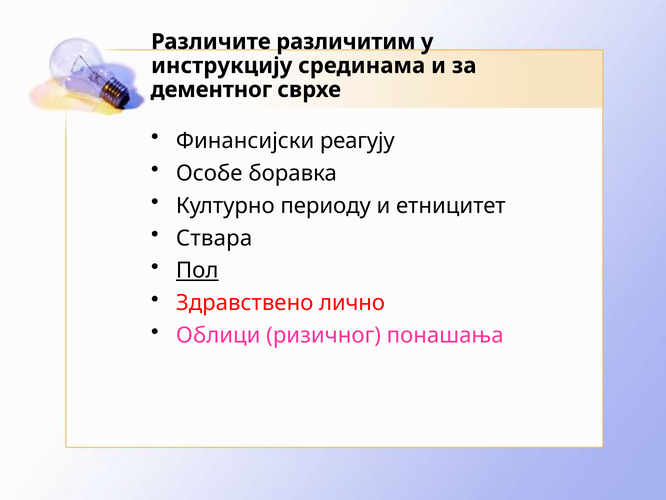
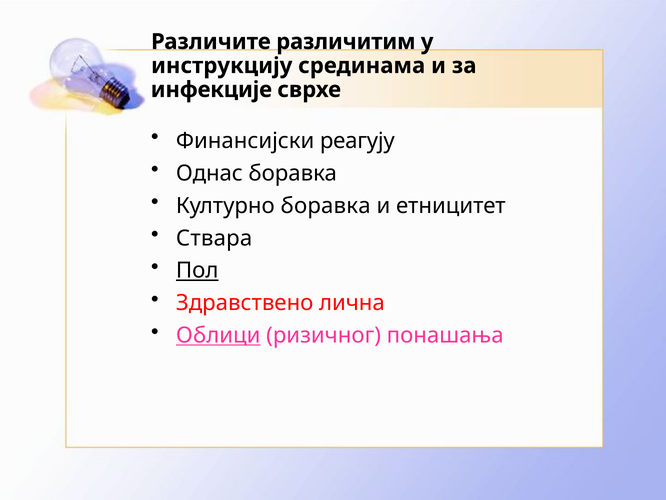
дементног: дементног -> инфекције
Особе: Особе -> Однас
Културно периоду: периоду -> боравка
лично: лично -> лична
Облици underline: none -> present
